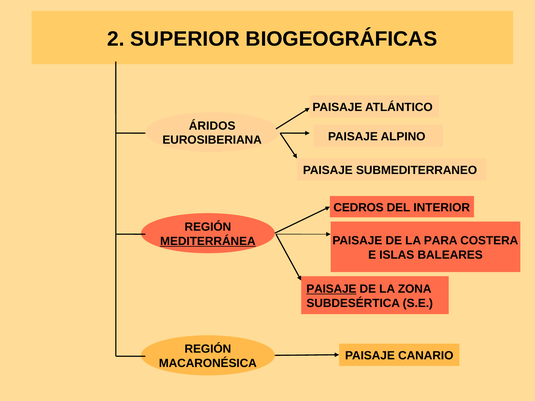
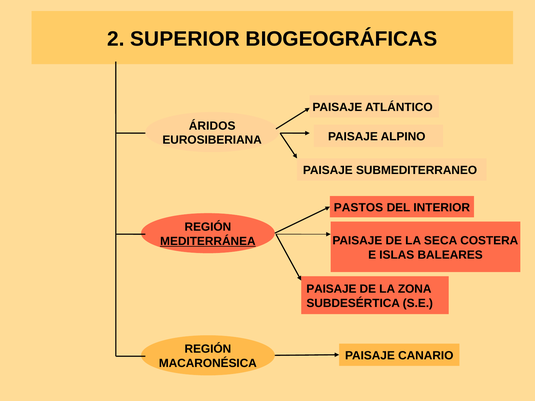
CEDROS: CEDROS -> PASTOS
PARA: PARA -> SECA
PAISAJE at (331, 289) underline: present -> none
